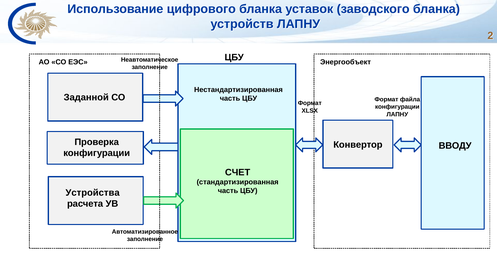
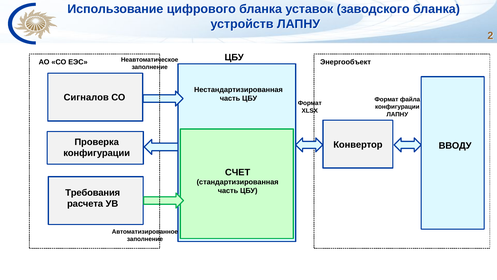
Заданной: Заданной -> Сигналов
Устройства: Устройства -> Требования
